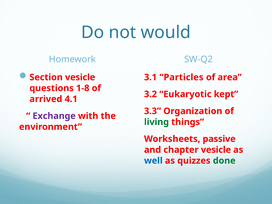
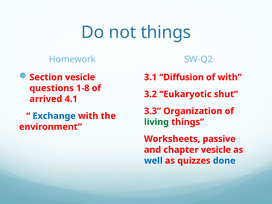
not would: would -> things
Particles: Particles -> Diffusion
of area: area -> with
kept: kept -> shut
Exchange colour: purple -> blue
done colour: green -> blue
